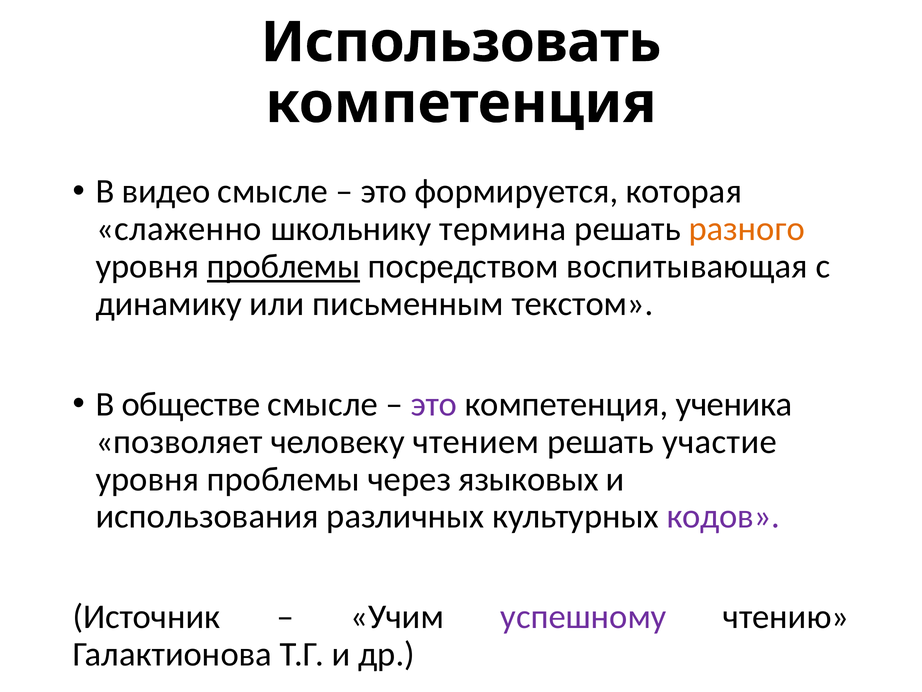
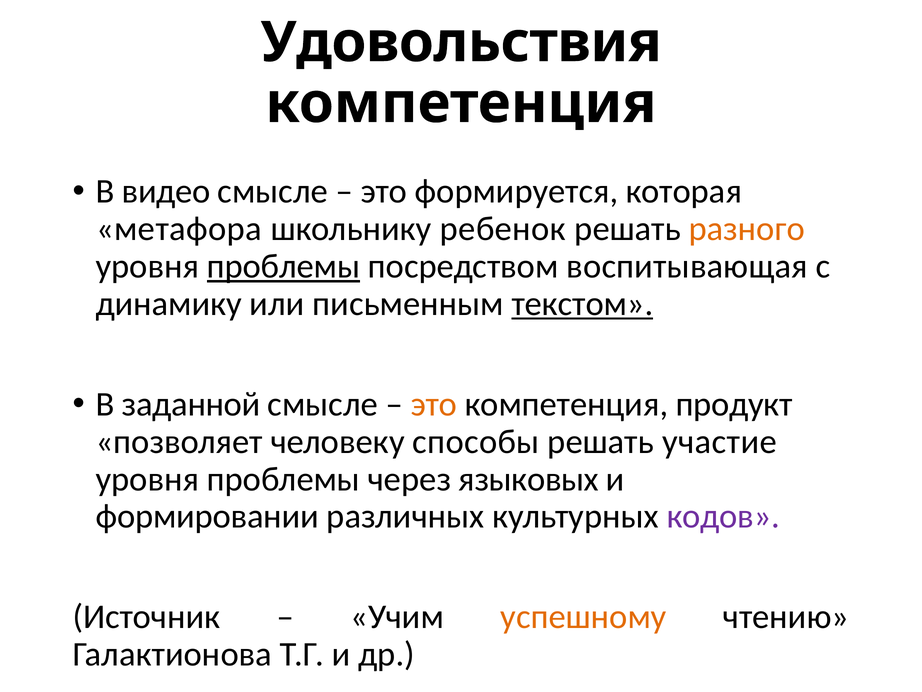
Использовать: Использовать -> Удовольствия
слаженно: слаженно -> метафора
термина: термина -> ребенок
текстом underline: none -> present
обществе: обществе -> заданной
это at (434, 404) colour: purple -> orange
ученика: ученика -> продукт
чтением: чтением -> способы
использования: использования -> формировании
успешному colour: purple -> orange
